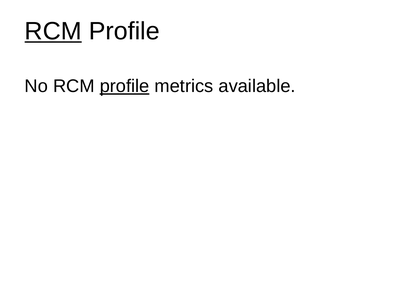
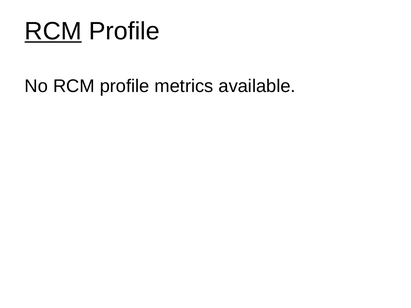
profile at (125, 86) underline: present -> none
